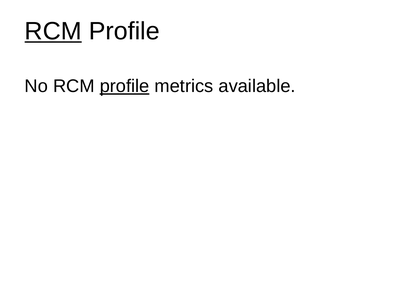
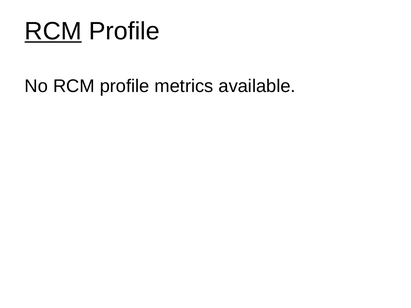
profile at (125, 86) underline: present -> none
